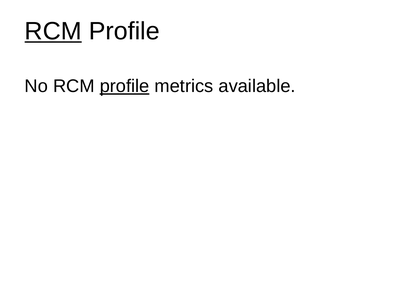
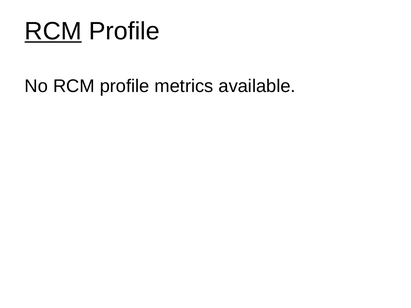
profile at (125, 86) underline: present -> none
